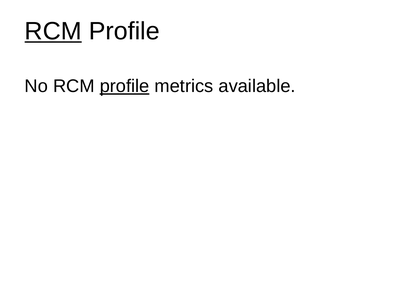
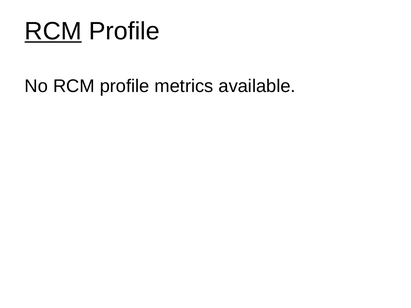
profile at (125, 86) underline: present -> none
